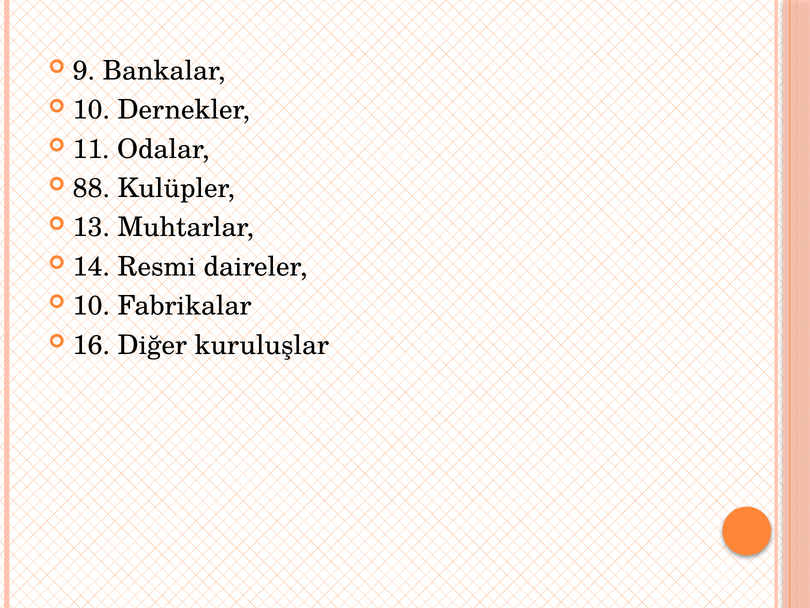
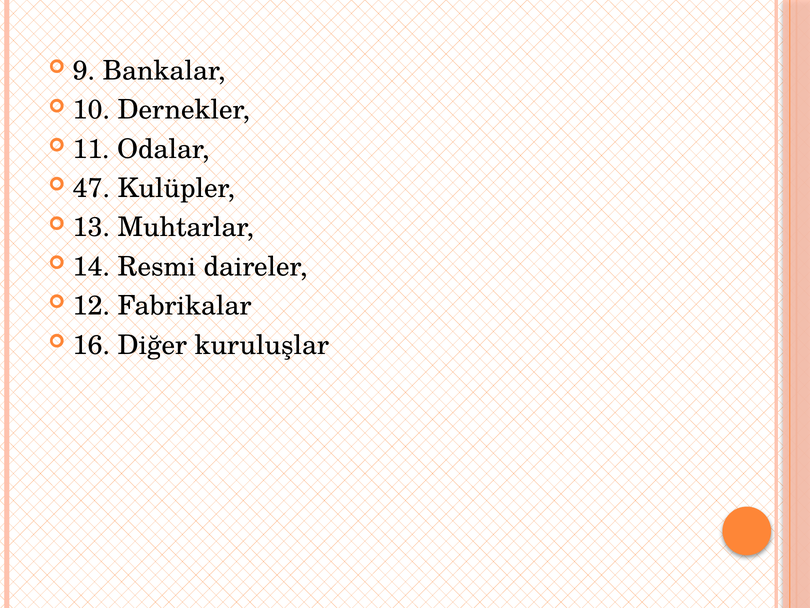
88: 88 -> 47
10 at (92, 306): 10 -> 12
